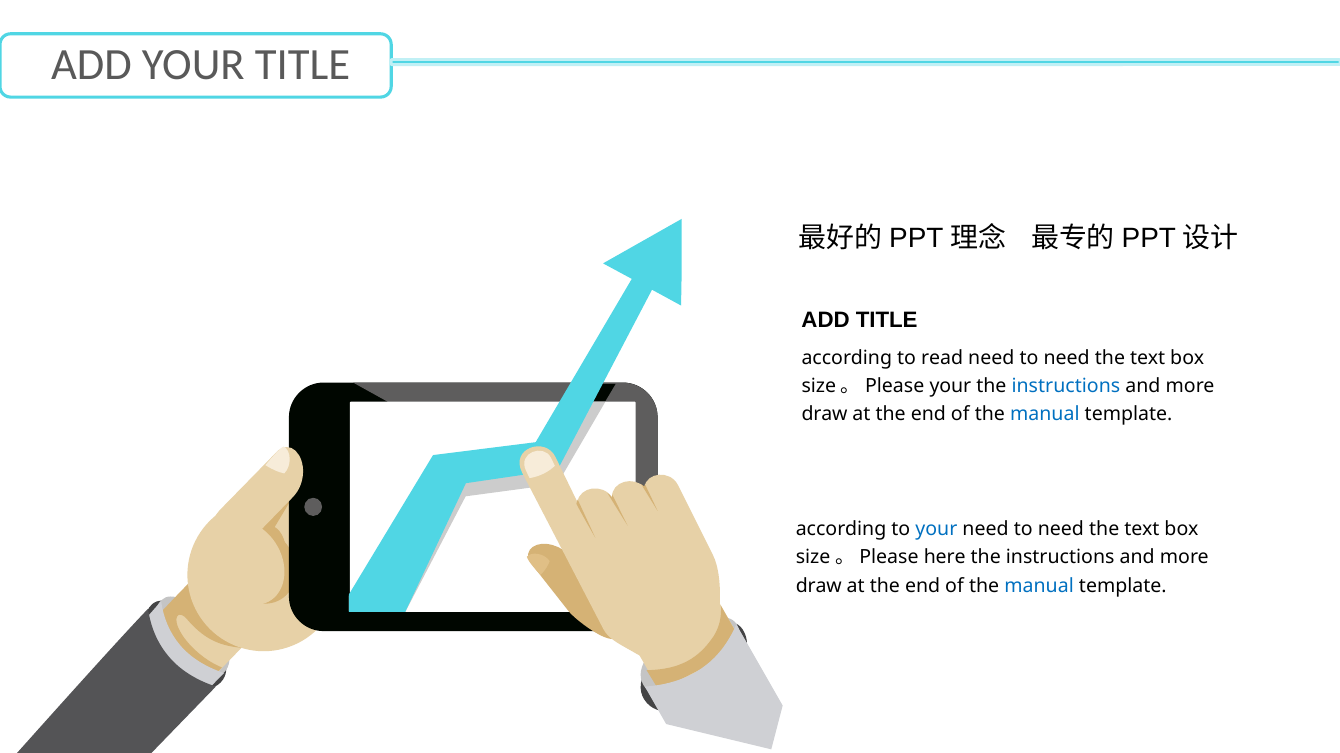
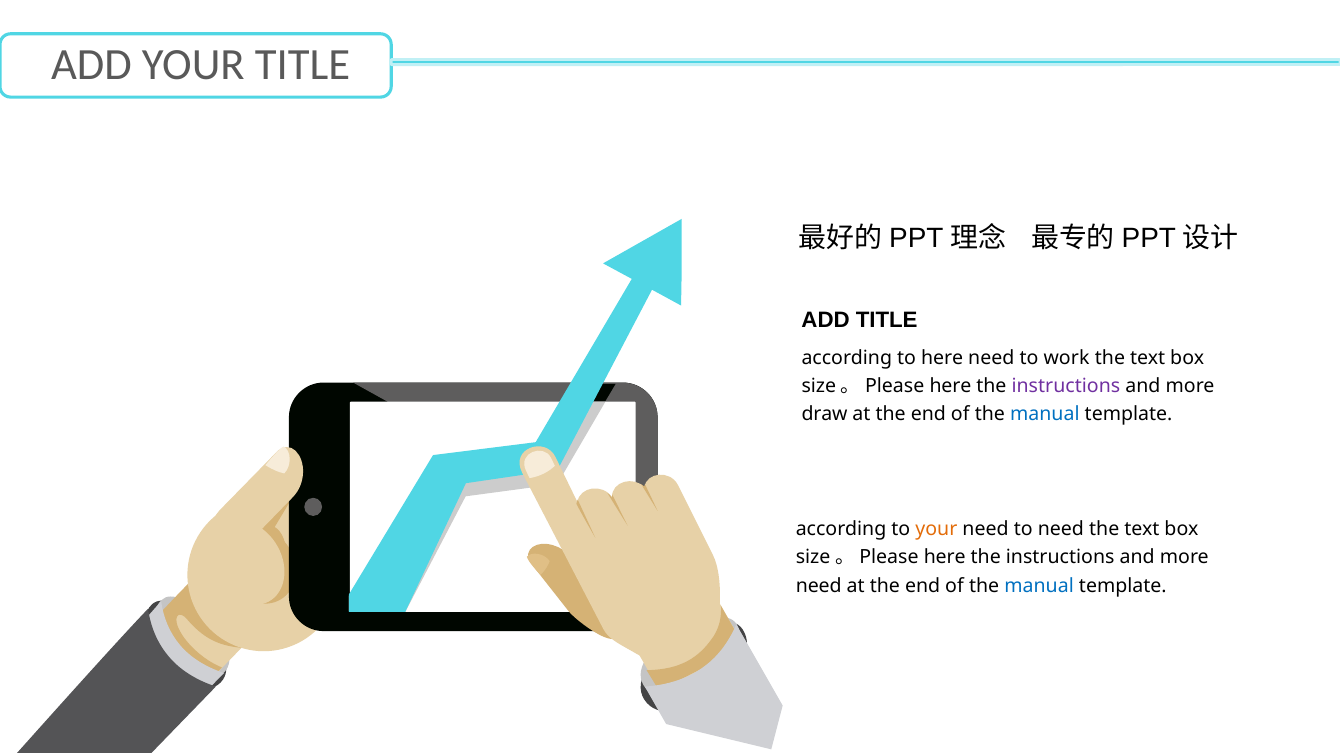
to read: read -> here
need at (1067, 359): need -> work
your at (950, 387): your -> here
instructions at (1066, 387) colour: blue -> purple
your at (936, 530) colour: blue -> orange
draw at (819, 586): draw -> need
